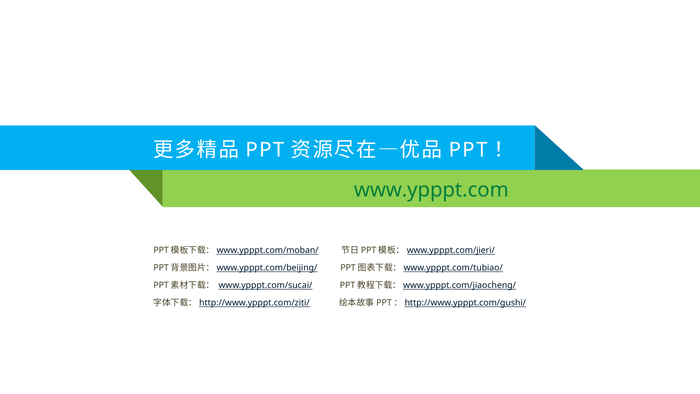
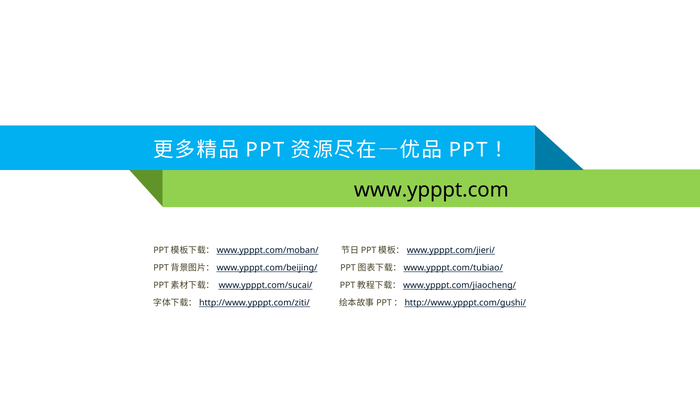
www.ypppt.com colour: green -> black
